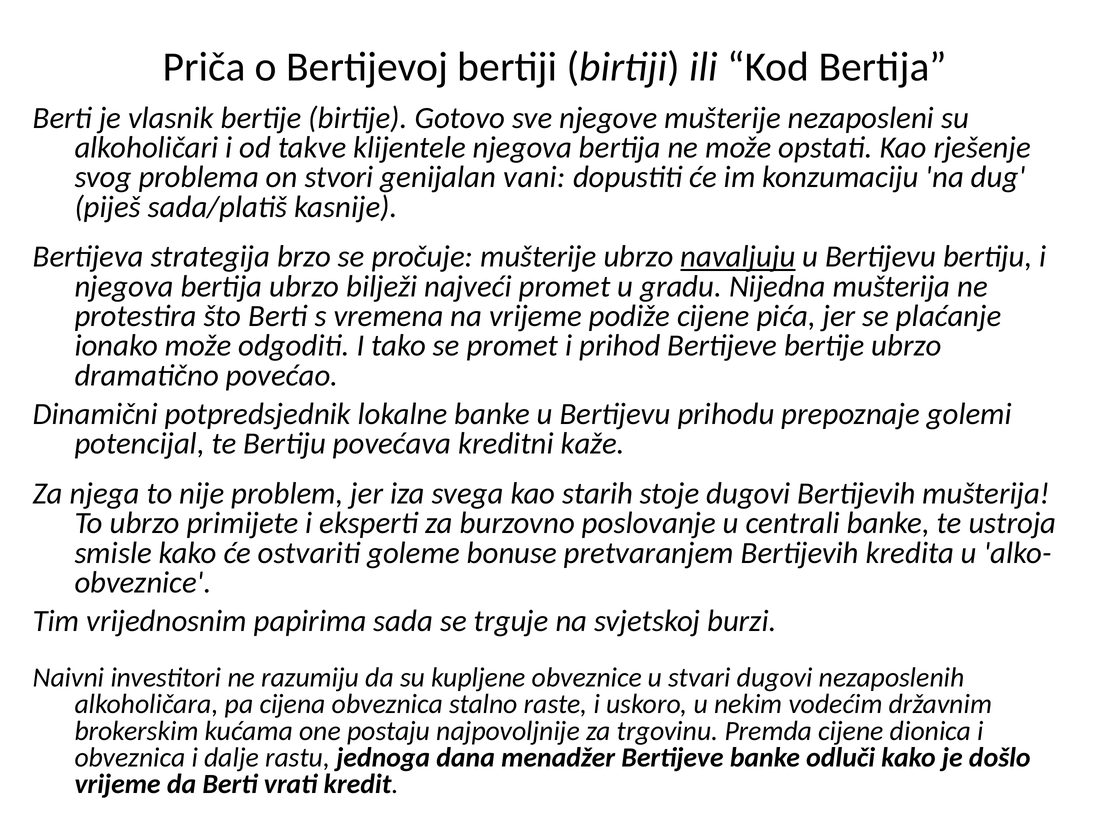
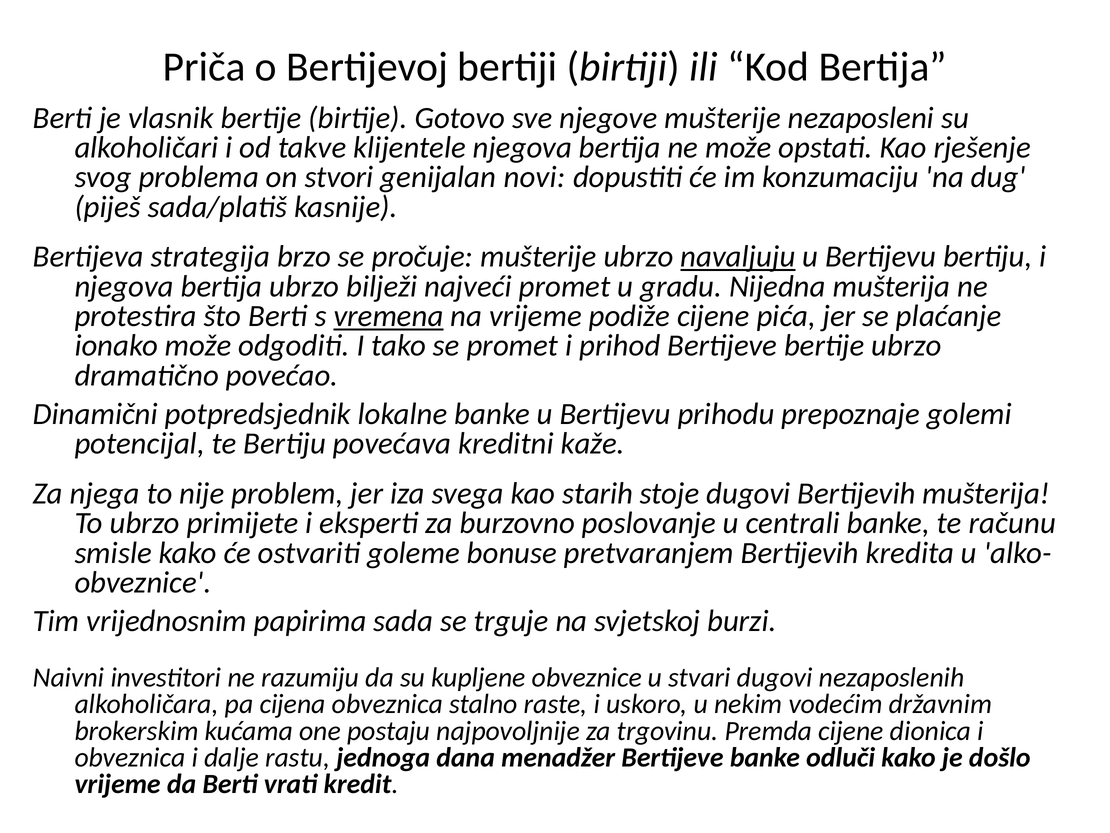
vani: vani -> novi
vremena underline: none -> present
ustroja: ustroja -> računu
